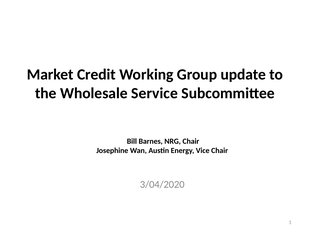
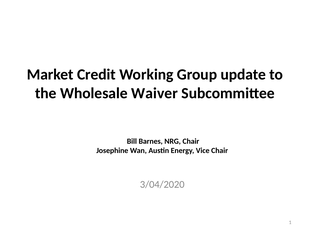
Service: Service -> Waiver
